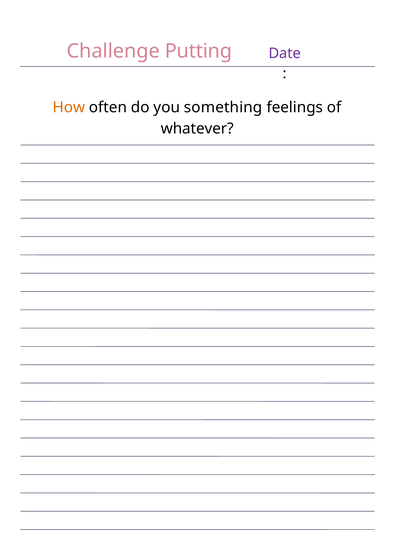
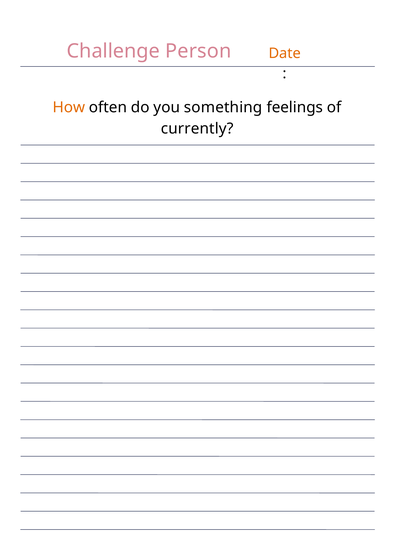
Putting: Putting -> Person
Date colour: purple -> orange
whatever: whatever -> currently
